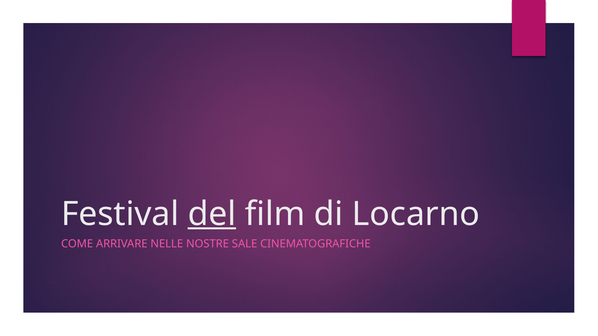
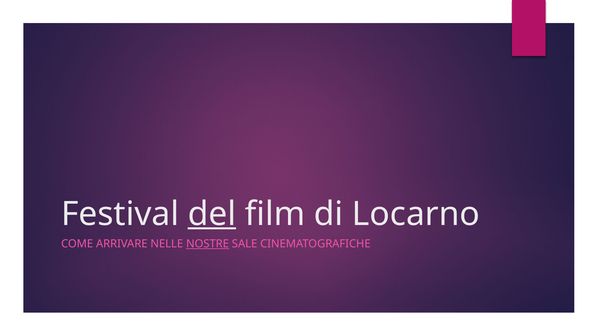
NOSTRE underline: none -> present
